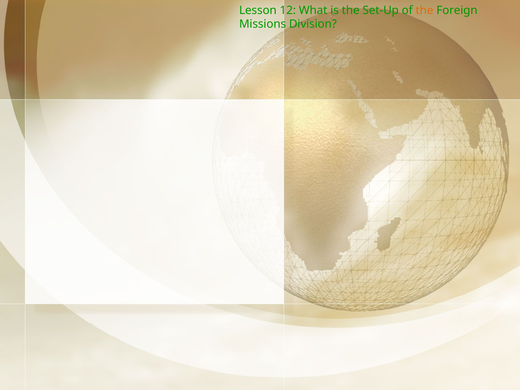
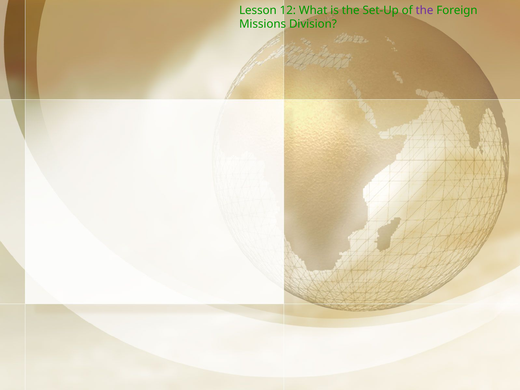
the at (424, 10) colour: orange -> purple
